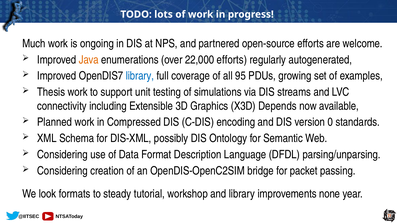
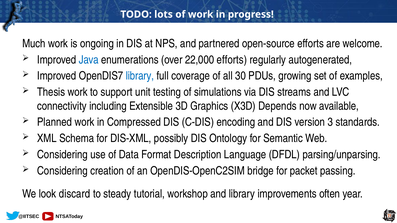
Java colour: orange -> blue
95: 95 -> 30
0: 0 -> 3
formats: formats -> discard
none: none -> often
